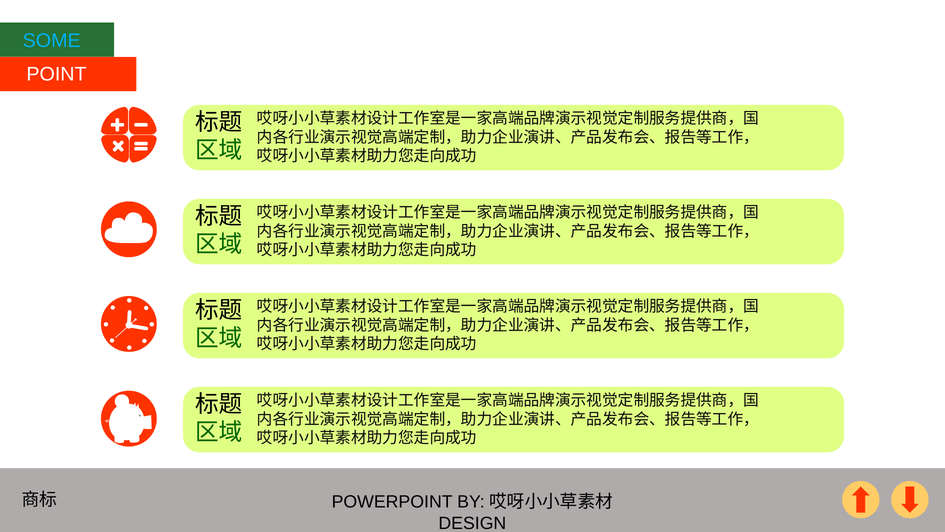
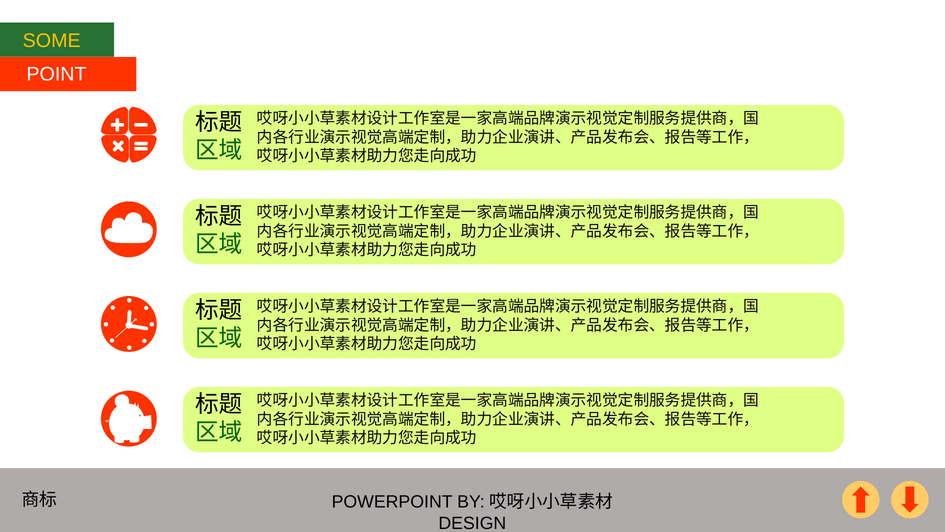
SOME colour: light blue -> yellow
